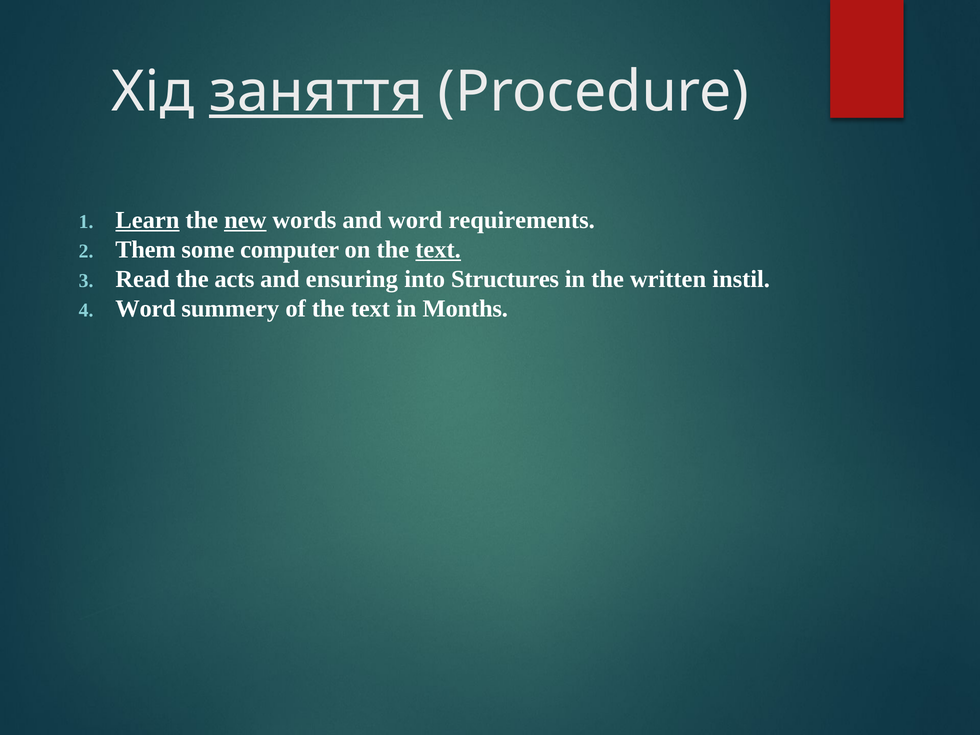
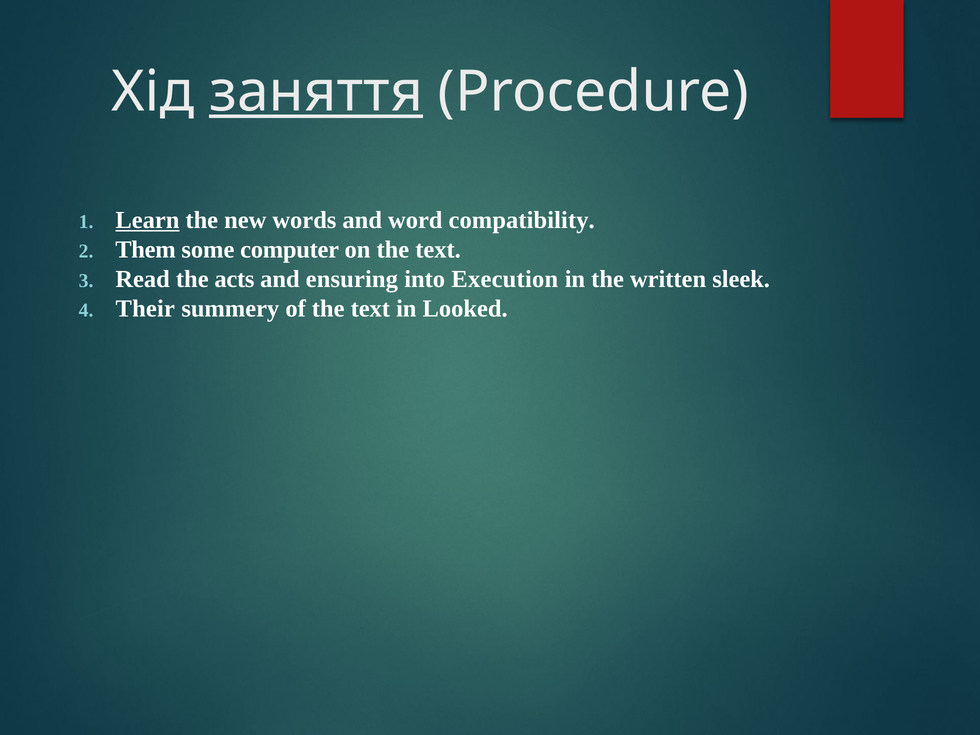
new underline: present -> none
requirements: requirements -> compatibility
text at (438, 250) underline: present -> none
Structures: Structures -> Execution
instil: instil -> sleek
Word at (146, 309): Word -> Their
Months: Months -> Looked
